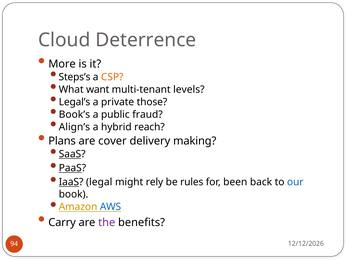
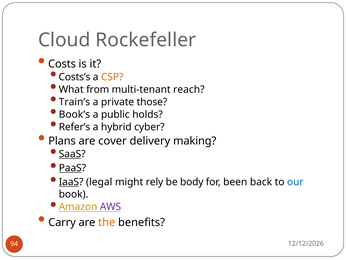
Deterrence: Deterrence -> Rockefeller
More: More -> Costs
Steps’s: Steps’s -> Costs’s
want: want -> from
levels: levels -> reach
Legal’s: Legal’s -> Train’s
fraud: fraud -> holds
Align’s: Align’s -> Refer’s
reach: reach -> cyber
rules: rules -> body
AWS colour: blue -> purple
the colour: purple -> orange
